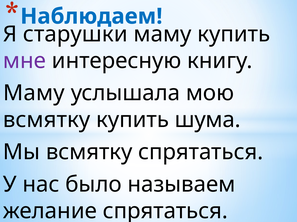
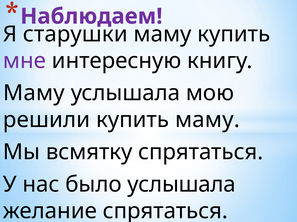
Наблюдаем colour: blue -> purple
всмятку at (47, 120): всмятку -> решили
купить шума: шума -> маму
было называем: называем -> услышала
